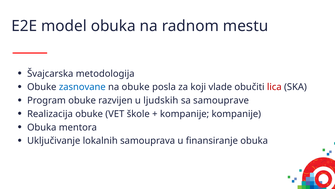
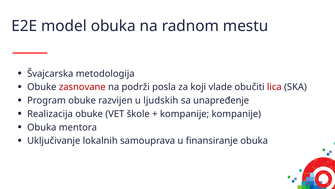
zasnovane colour: blue -> red
na obuke: obuke -> podrži
samouprave: samouprave -> unapređenje
